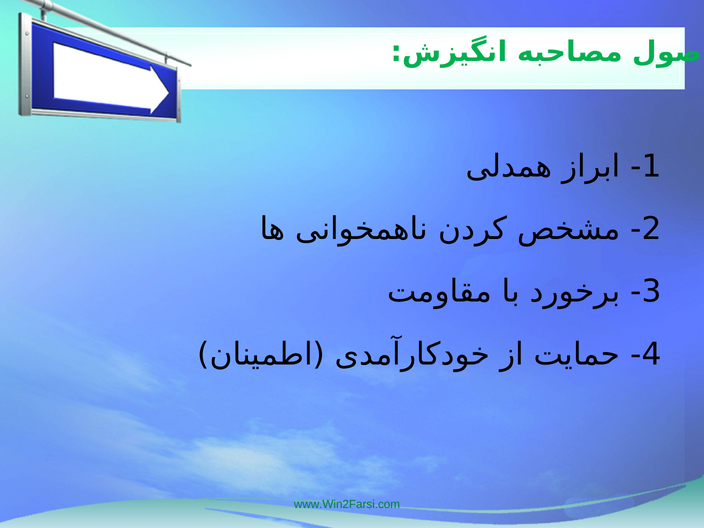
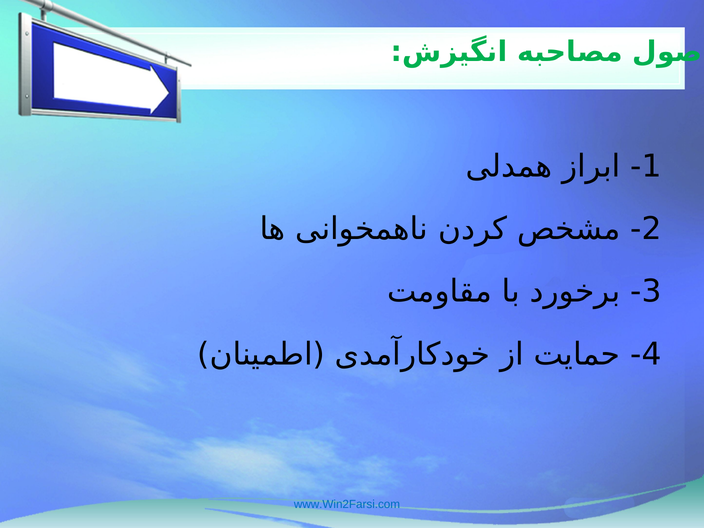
www.Win2Farsi.com colour: green -> blue
